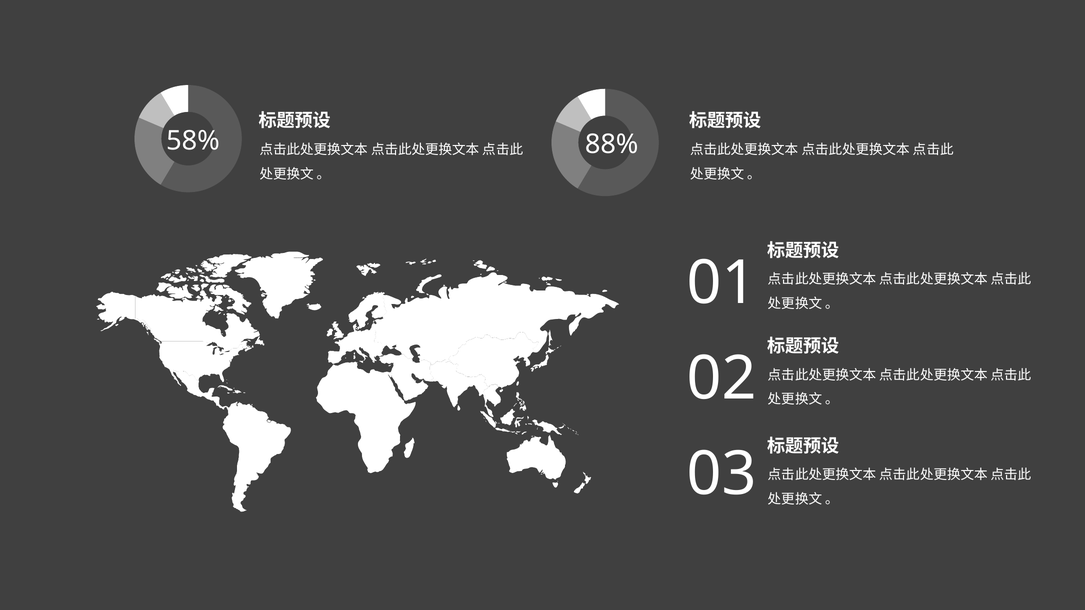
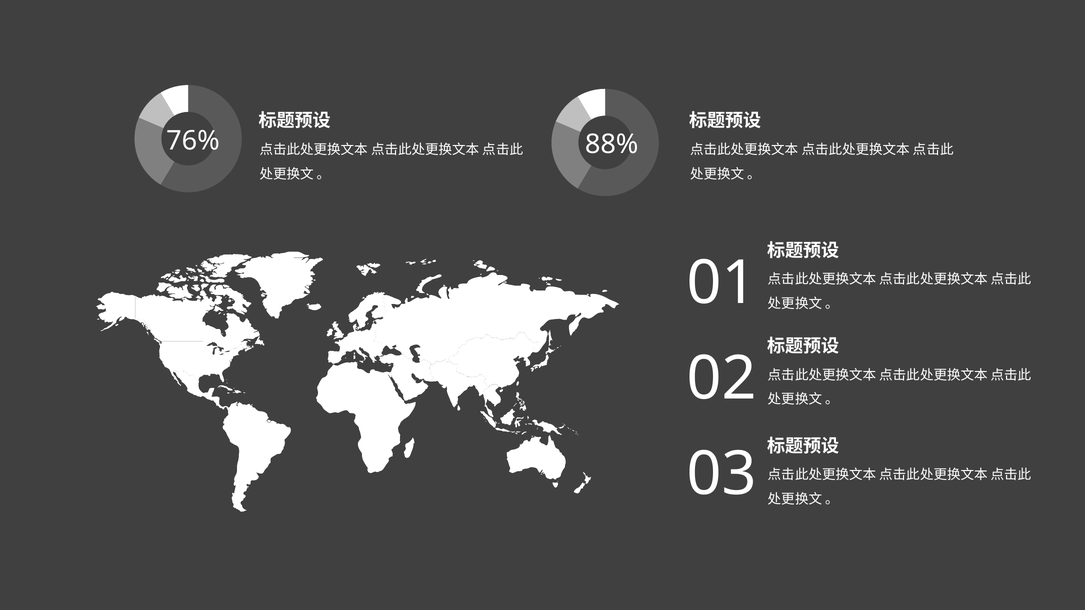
58%: 58% -> 76%
